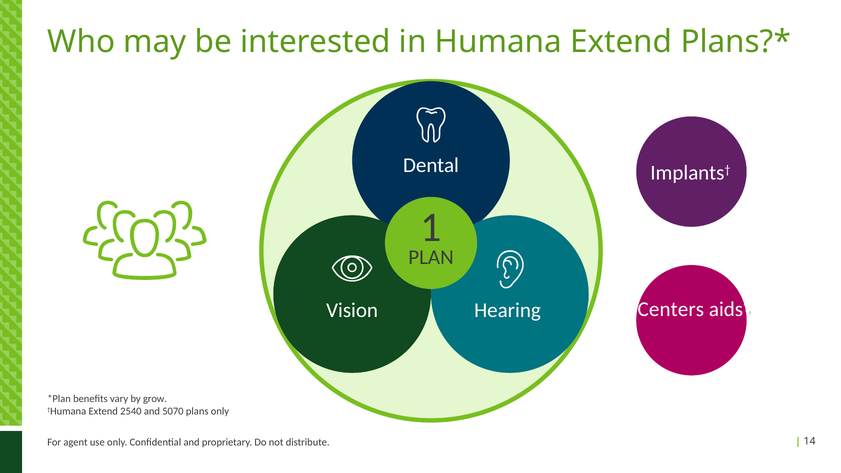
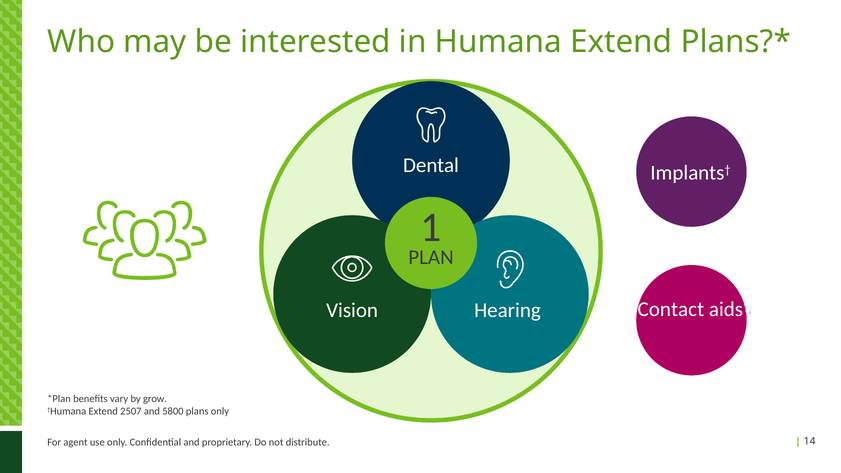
Centers: Centers -> Contact
2540: 2540 -> 2507
5070: 5070 -> 5800
